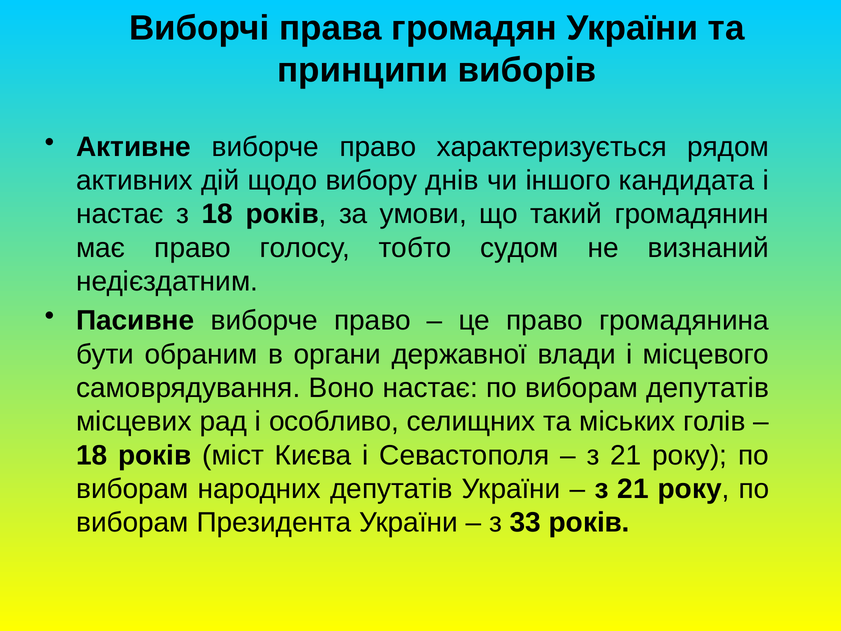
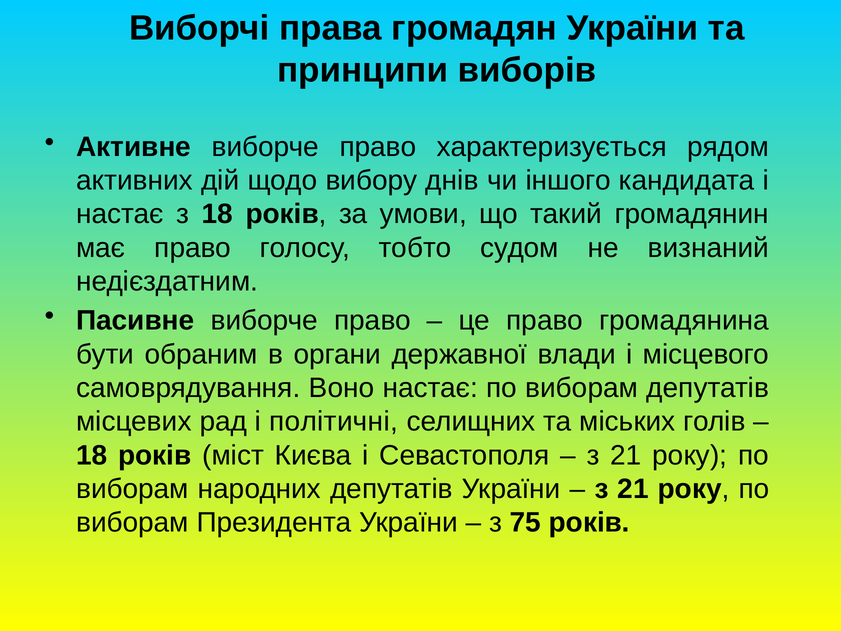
особливо: особливо -> політичні
33: 33 -> 75
